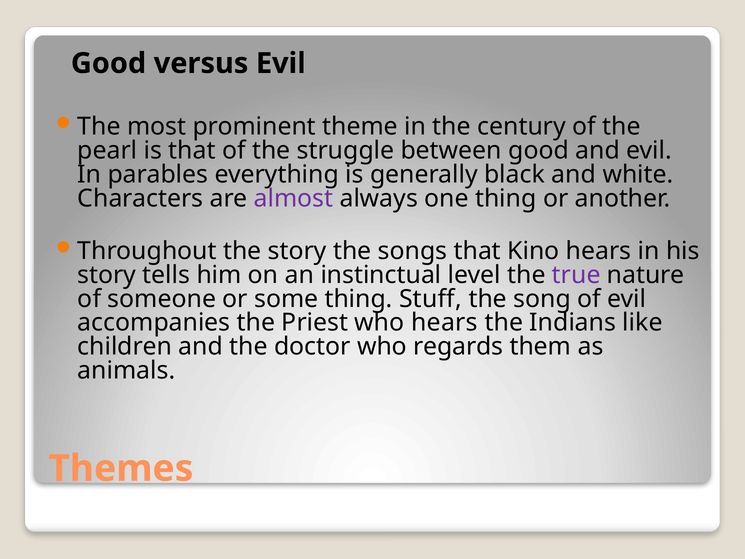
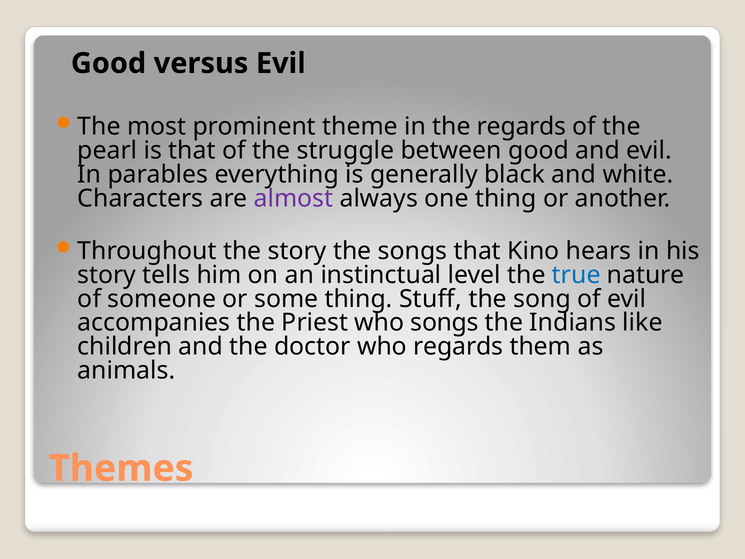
the century: century -> regards
true colour: purple -> blue
who hears: hears -> songs
